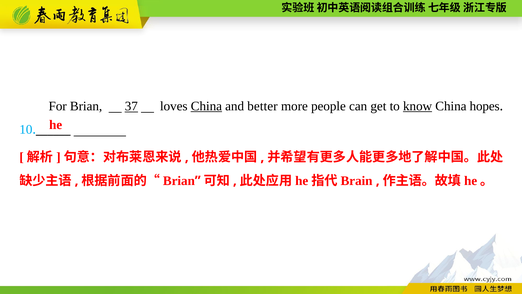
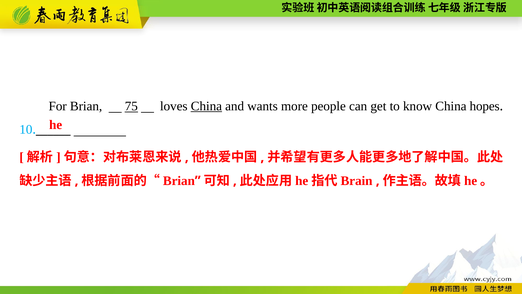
37: 37 -> 75
better: better -> wants
know underline: present -> none
